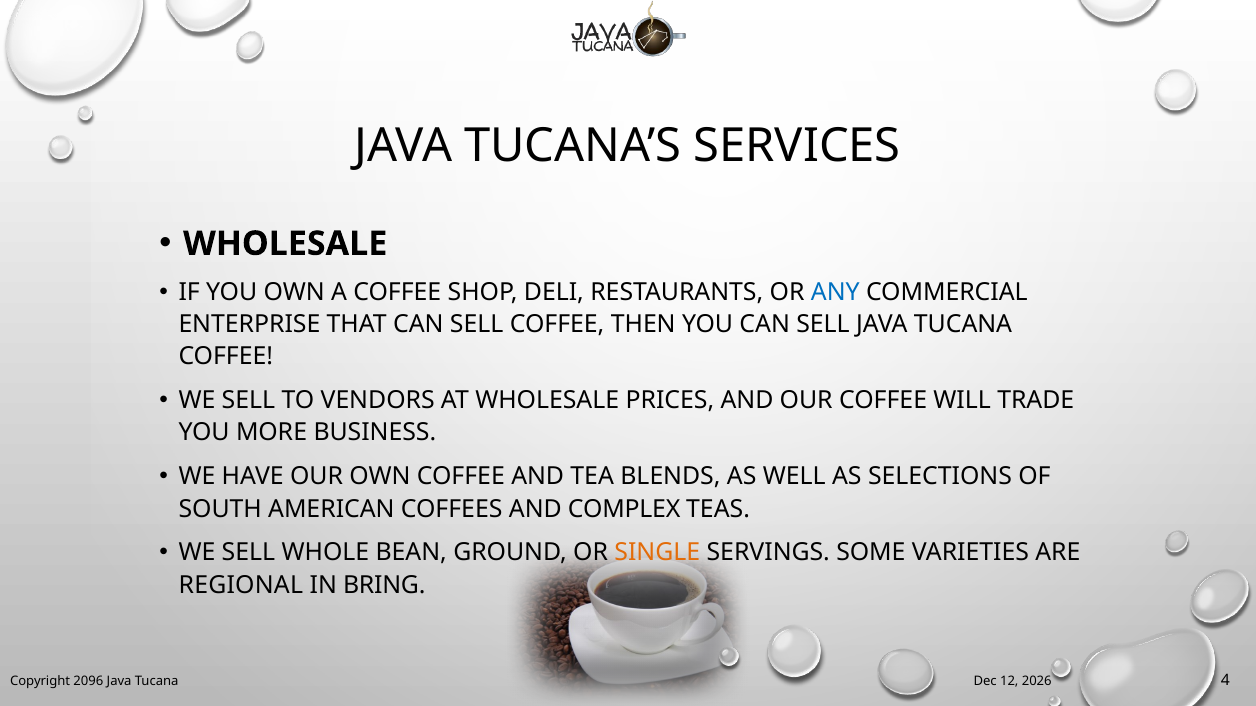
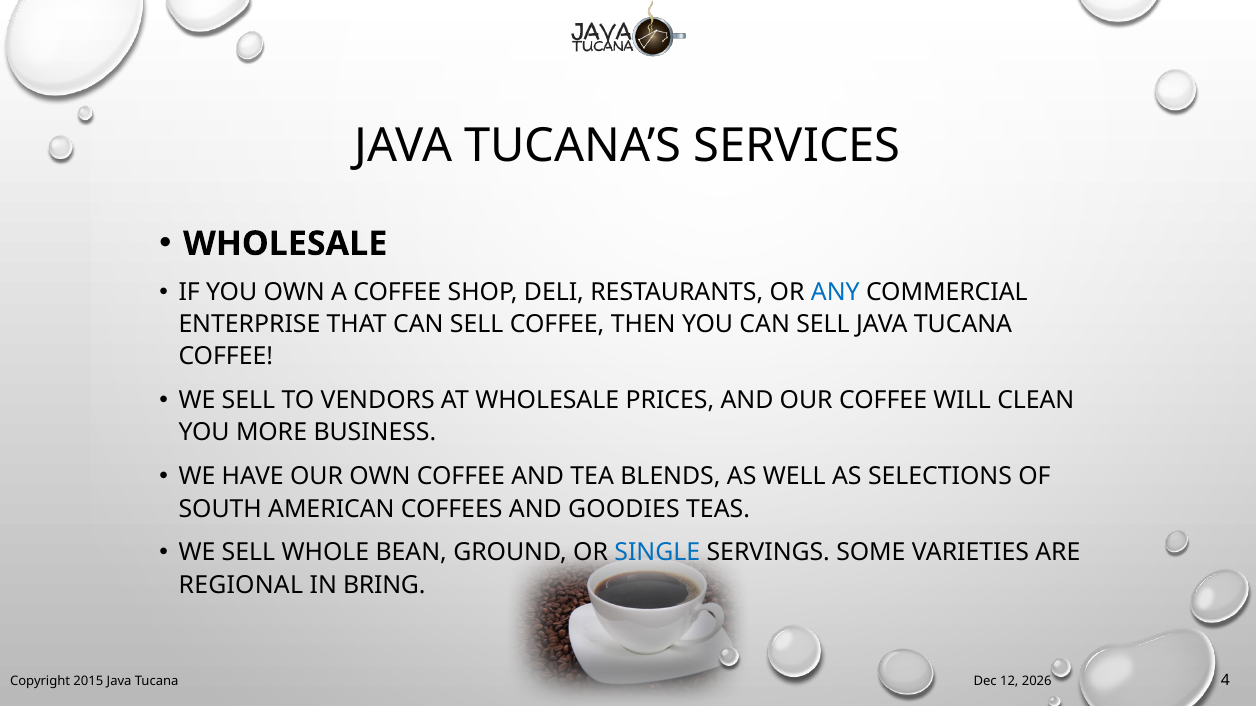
TRADE: TRADE -> CLEAN
COMPLEX: COMPLEX -> GOODIES
SINGLE colour: orange -> blue
2096: 2096 -> 2015
